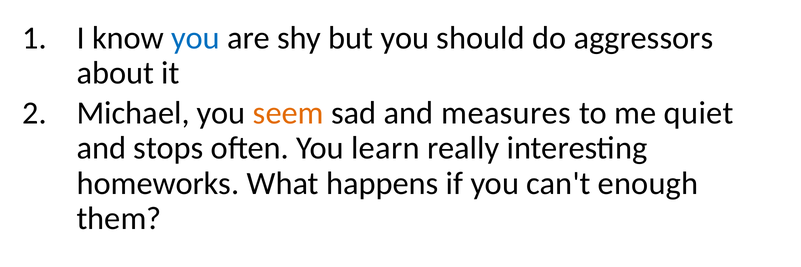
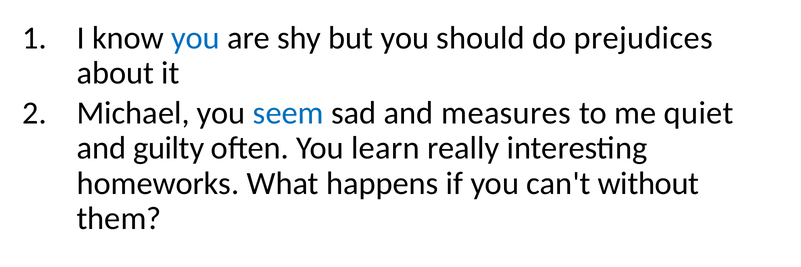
aggressors: aggressors -> prejudices
seem colour: orange -> blue
stops: stops -> guilty
enough: enough -> without
